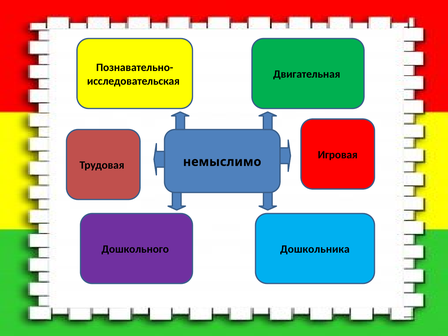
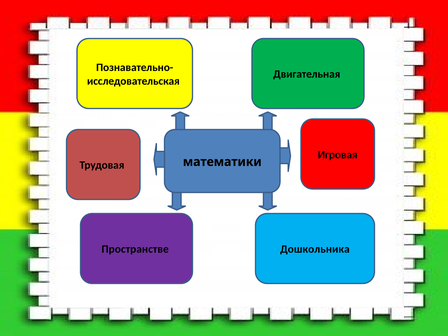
немыслимо: немыслимо -> математики
Дошкольного: Дошкольного -> Пространстве
